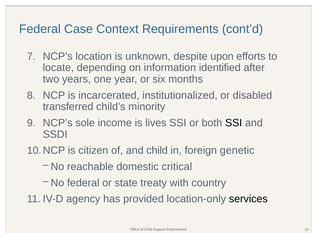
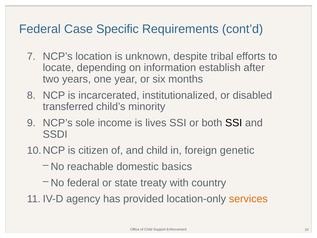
Context: Context -> Specific
upon: upon -> tribal
identified: identified -> establish
critical: critical -> basics
services colour: black -> orange
